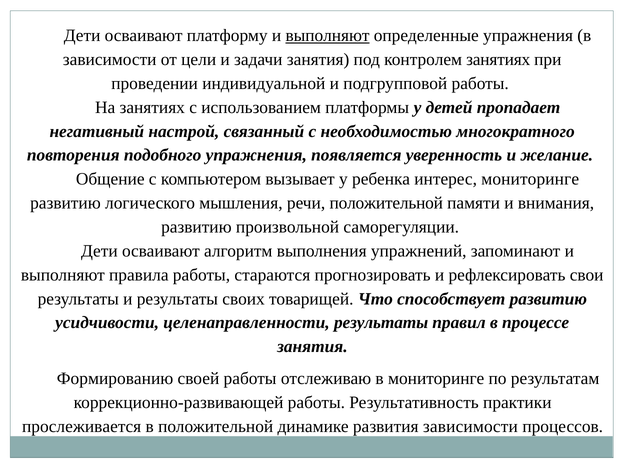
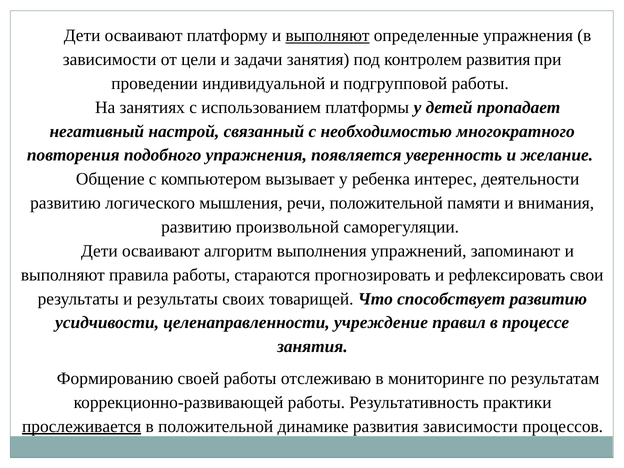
контролем занятиях: занятиях -> развития
интерес мониторинге: мониторинге -> деятельности
целенаправленности результаты: результаты -> учреждение
прослеживается underline: none -> present
